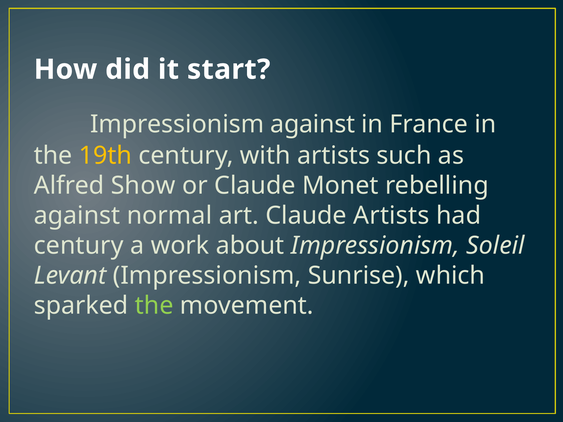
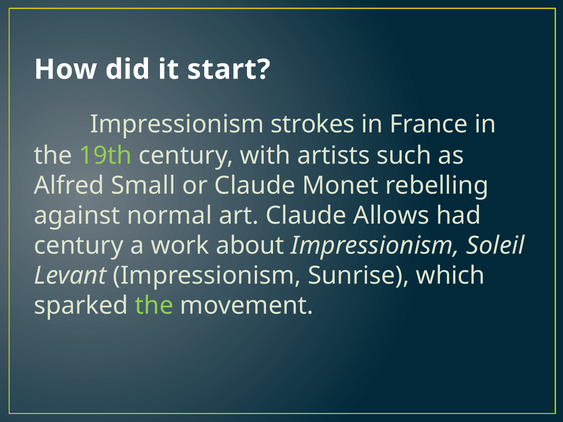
Impressionism against: against -> strokes
19th colour: yellow -> light green
Show: Show -> Small
Claude Artists: Artists -> Allows
